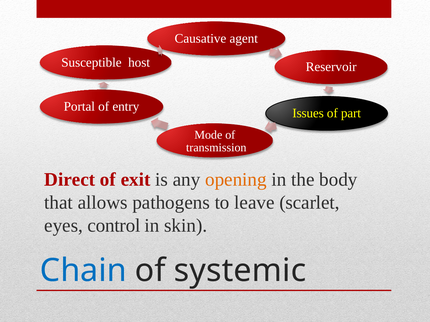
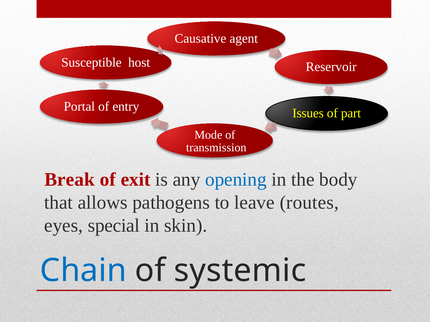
Direct: Direct -> Break
opening colour: orange -> blue
scarlet: scarlet -> routes
control: control -> special
